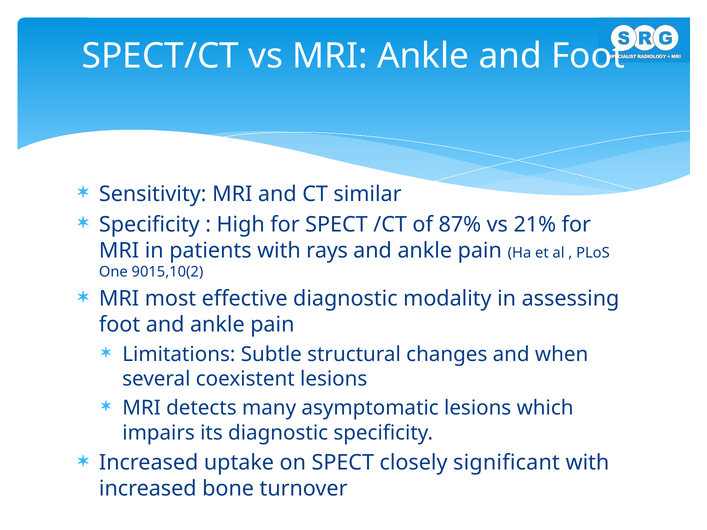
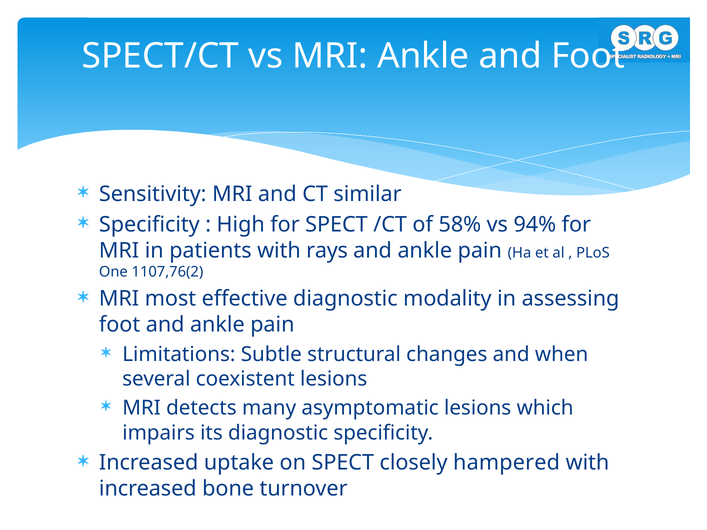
87%: 87% -> 58%
21%: 21% -> 94%
9015,10(2: 9015,10(2 -> 1107,76(2
significant: significant -> hampered
